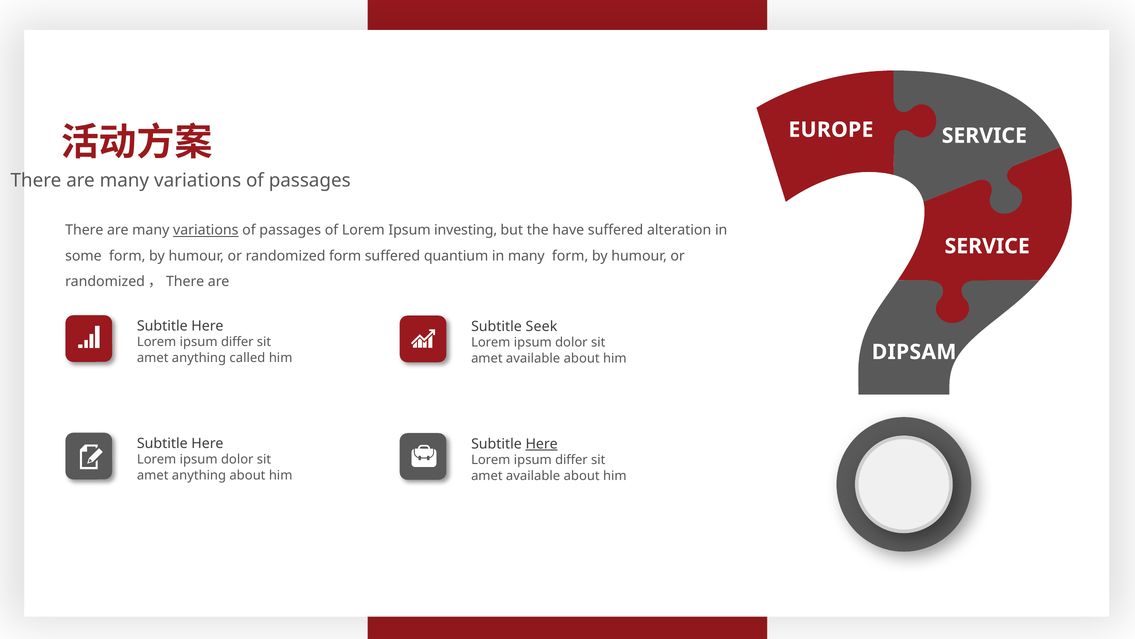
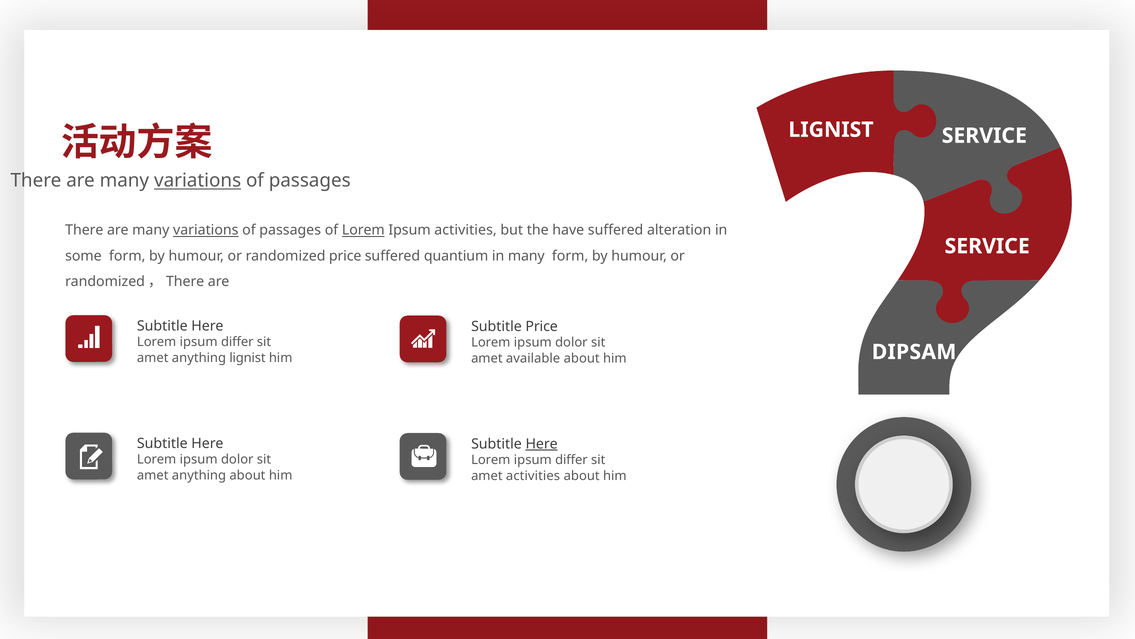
EUROPE at (831, 130): EUROPE -> LIGNIST
variations at (198, 181) underline: none -> present
Lorem at (363, 230) underline: none -> present
Ipsum investing: investing -> activities
randomized form: form -> price
Subtitle Seek: Seek -> Price
anything called: called -> lignist
available at (533, 475): available -> activities
